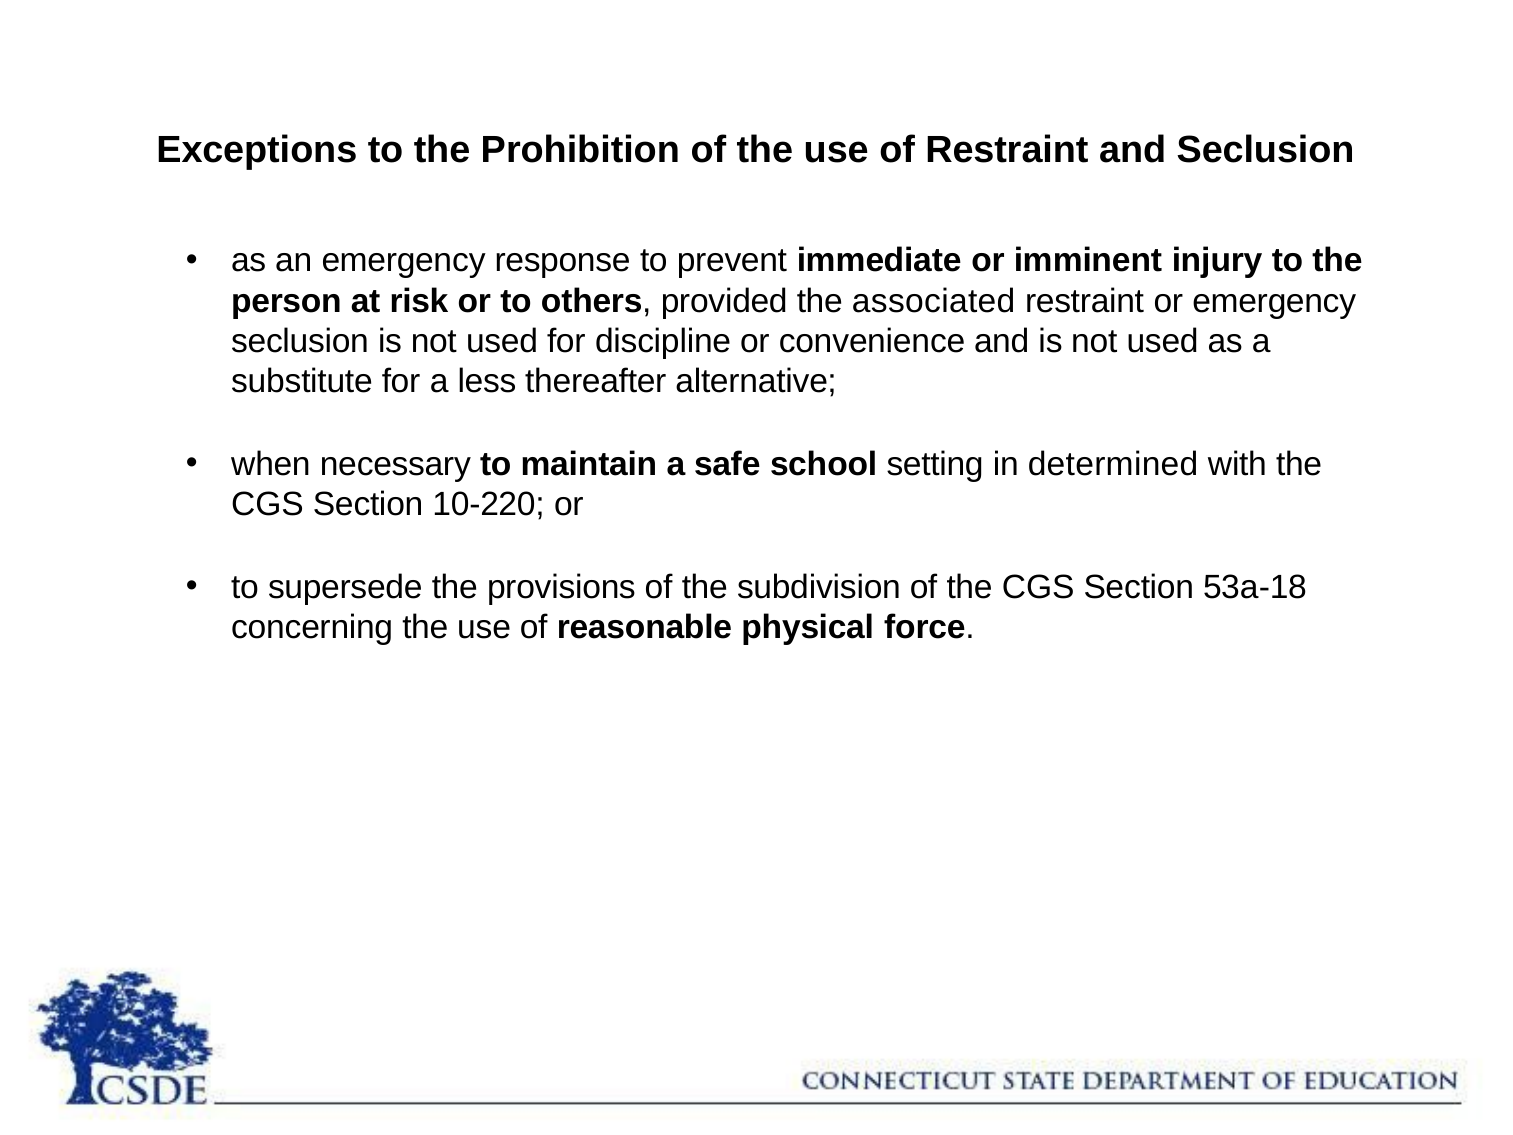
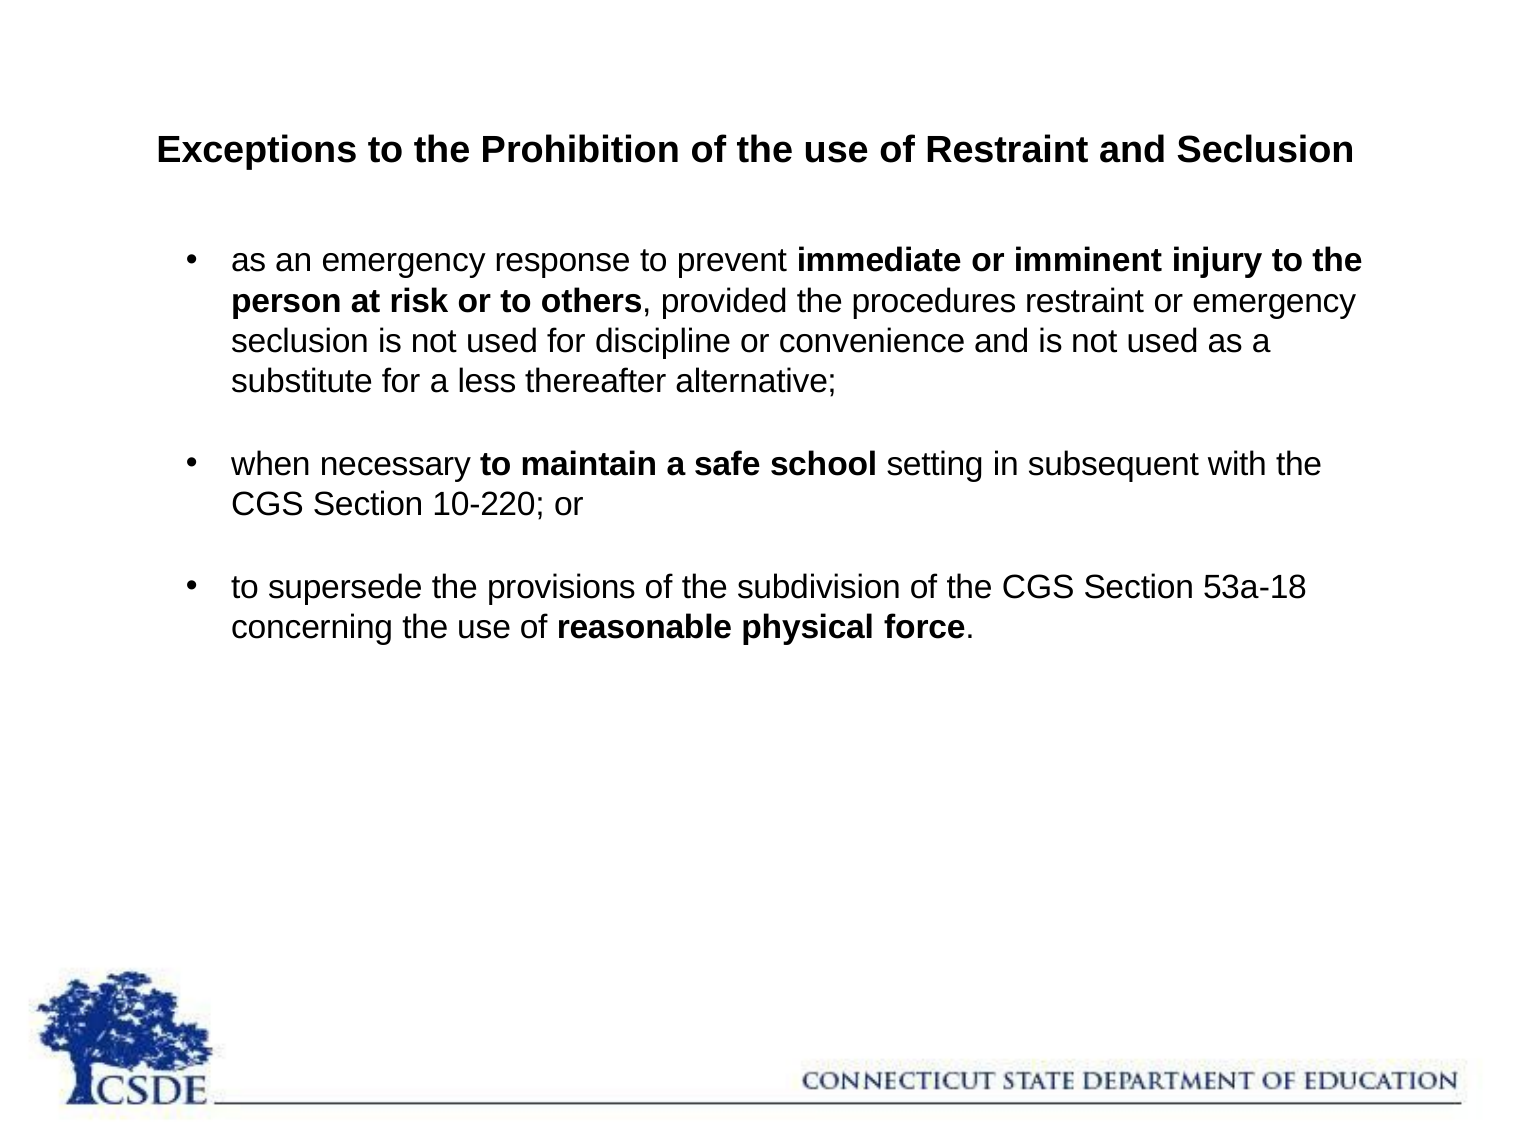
associated: associated -> procedures
determined: determined -> subsequent
